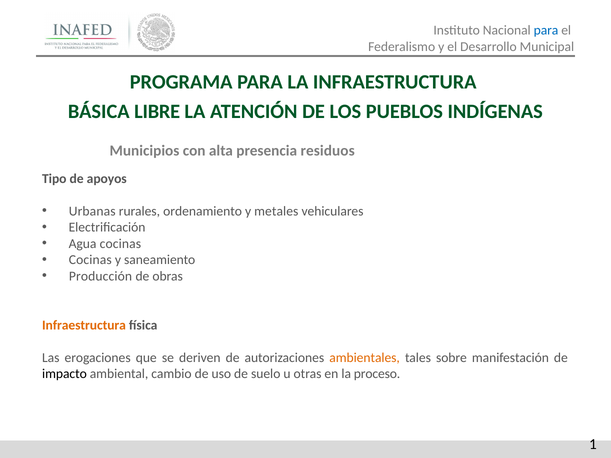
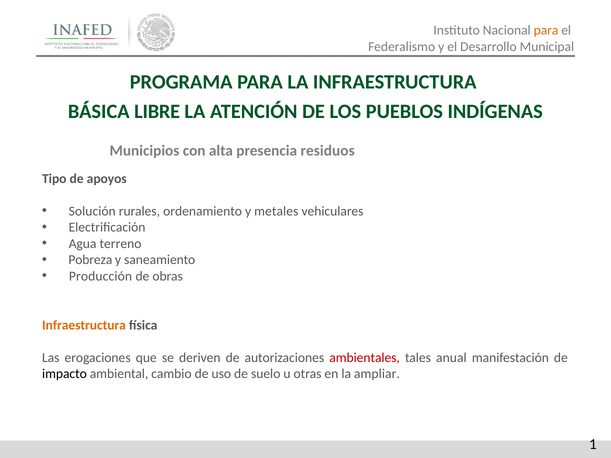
para at (546, 30) colour: blue -> orange
Urbanas: Urbanas -> Solución
Agua cocinas: cocinas -> terreno
Cocinas at (90, 260): Cocinas -> Pobreza
ambientales colour: orange -> red
sobre: sobre -> anual
proceso: proceso -> ampliar
